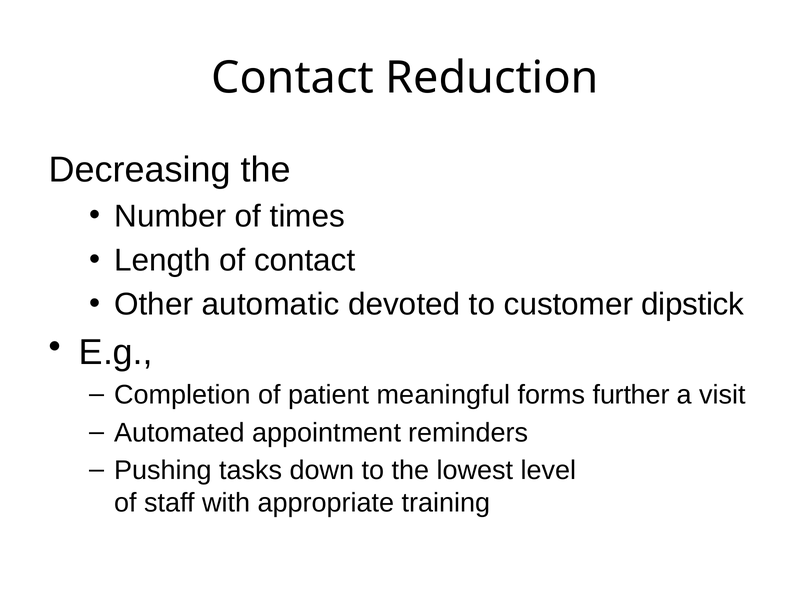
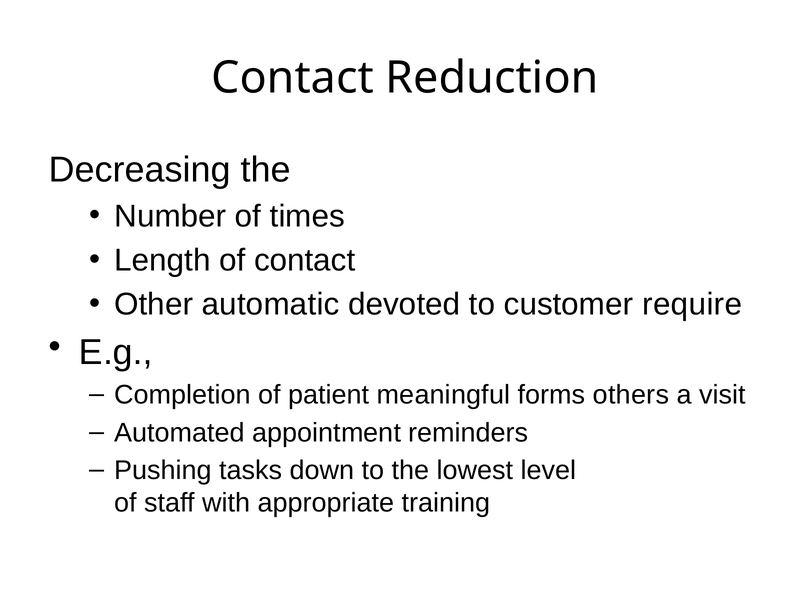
dipstick: dipstick -> require
further: further -> others
